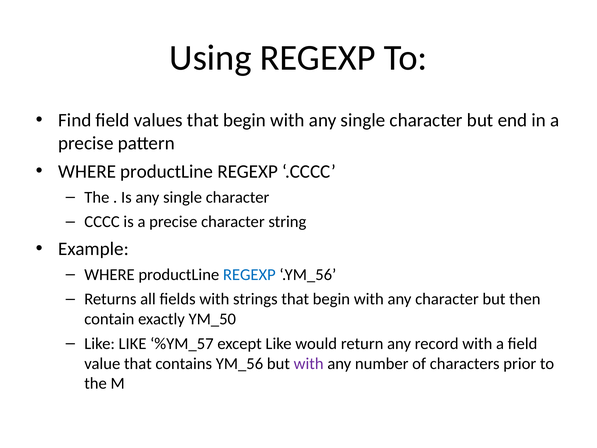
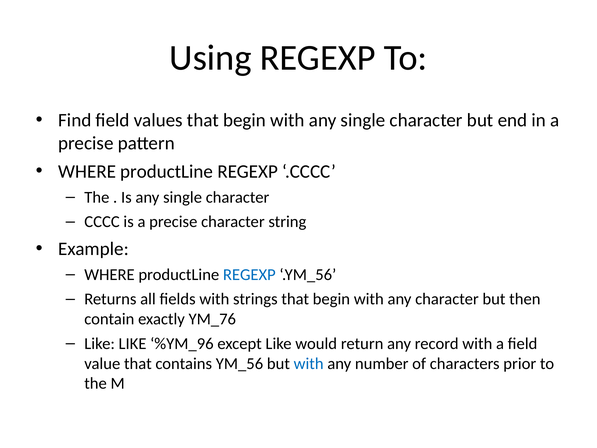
YM_50: YM_50 -> YM_76
%YM_57: %YM_57 -> %YM_96
with at (309, 363) colour: purple -> blue
